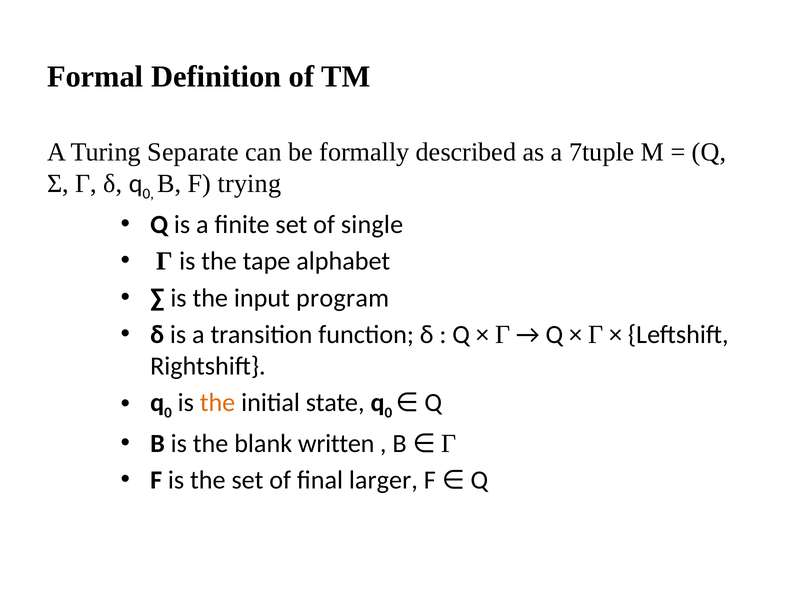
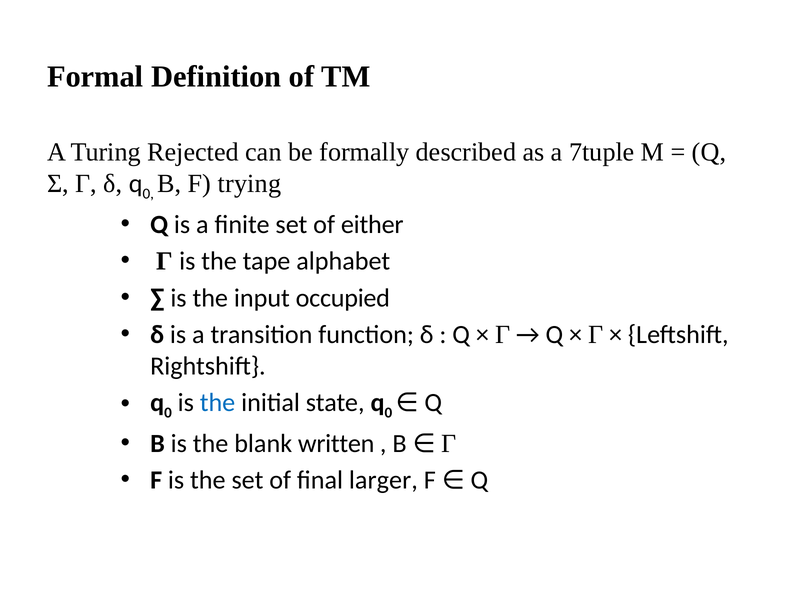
Separate: Separate -> Rejected
single: single -> either
program: program -> occupied
the at (218, 402) colour: orange -> blue
